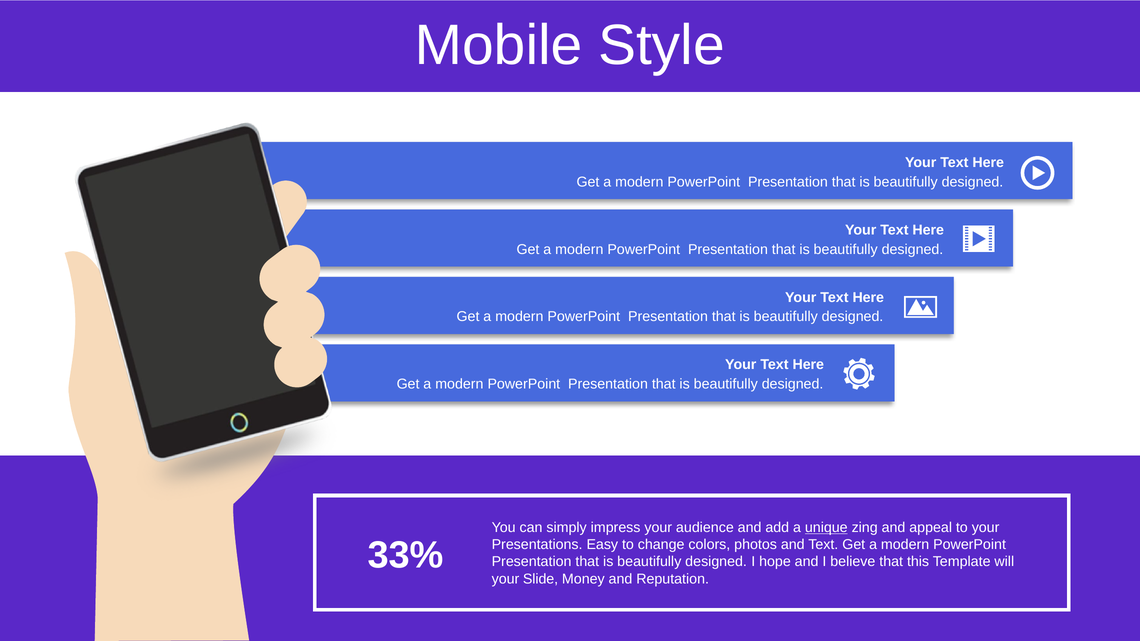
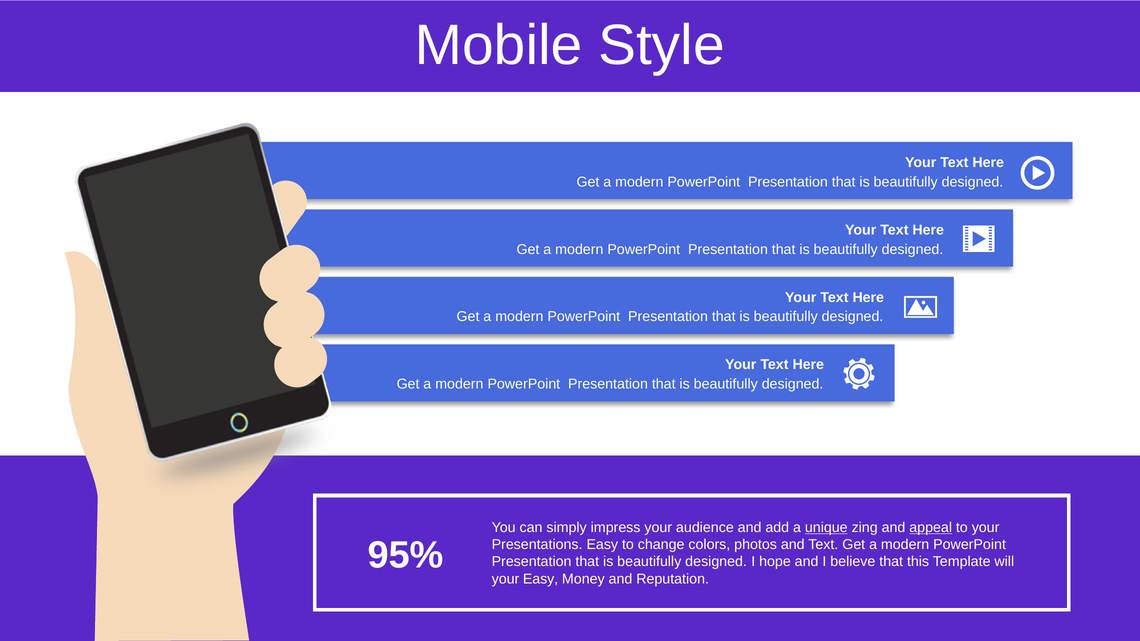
appeal underline: none -> present
33%: 33% -> 95%
your Slide: Slide -> Easy
